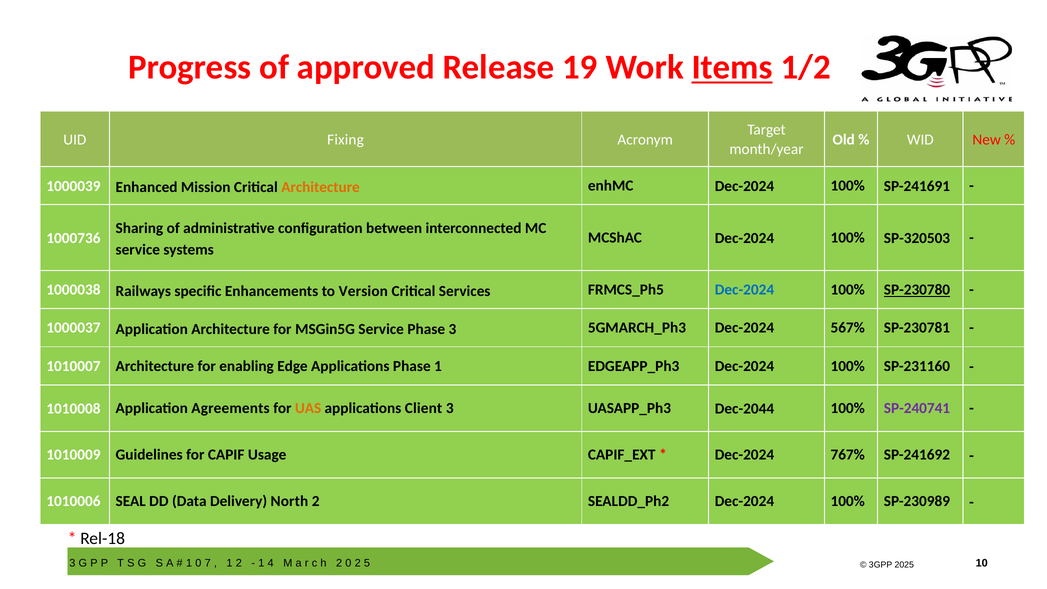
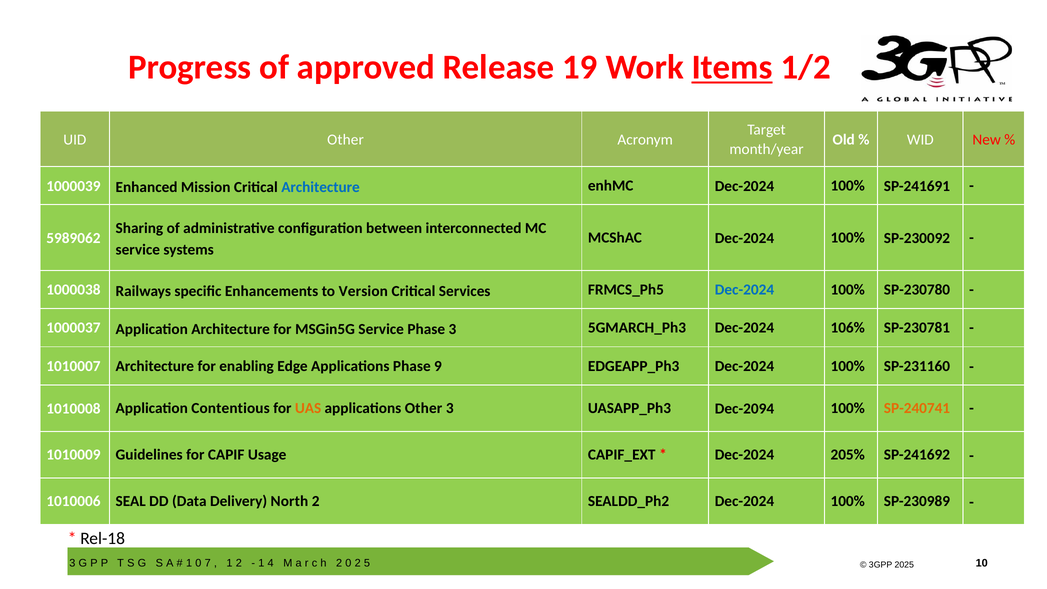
UID Fixing: Fixing -> Other
Architecture at (321, 187) colour: orange -> blue
SP-320503: SP-320503 -> SP-230092
1000736: 1000736 -> 5989062
SP-230780 underline: present -> none
567%: 567% -> 106%
Phase 1: 1 -> 9
Agreements: Agreements -> Contentious
applications Client: Client -> Other
Dec-2044: Dec-2044 -> Dec-2094
SP-240741 colour: purple -> orange
767%: 767% -> 205%
